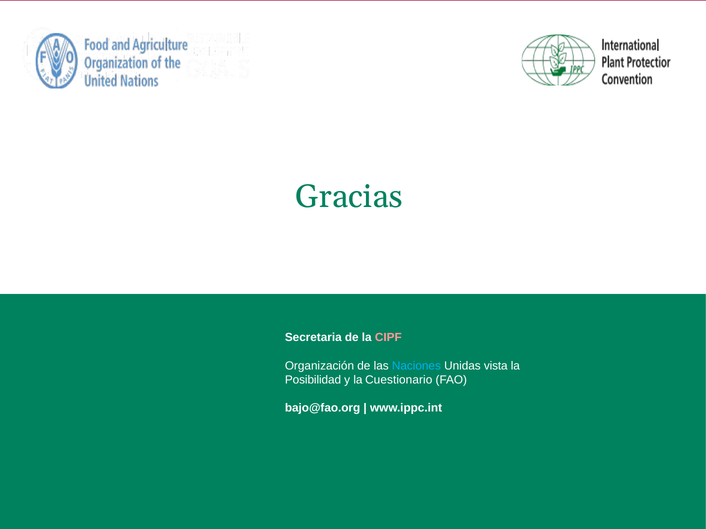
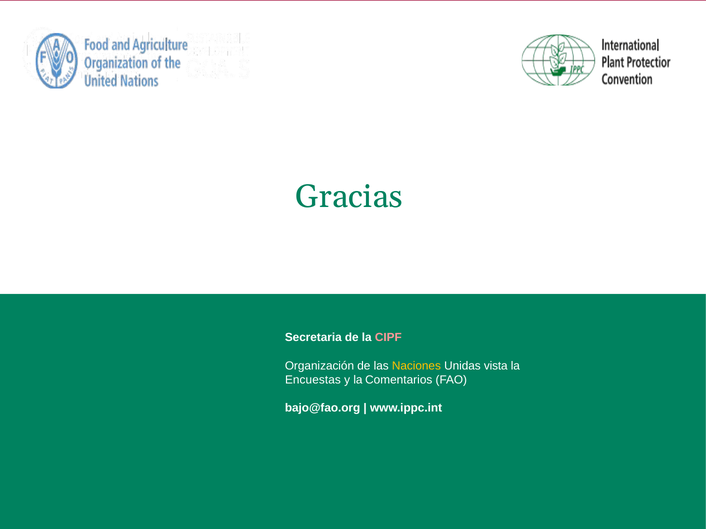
Naciones colour: light blue -> yellow
Posibilidad: Posibilidad -> Encuestas
Cuestionario: Cuestionario -> Comentarios
